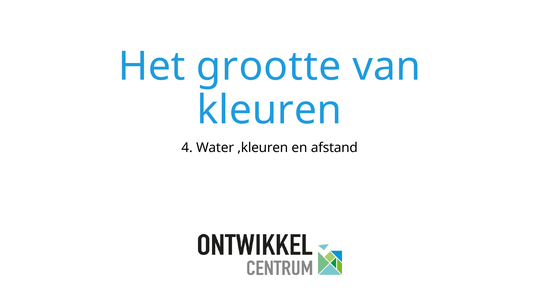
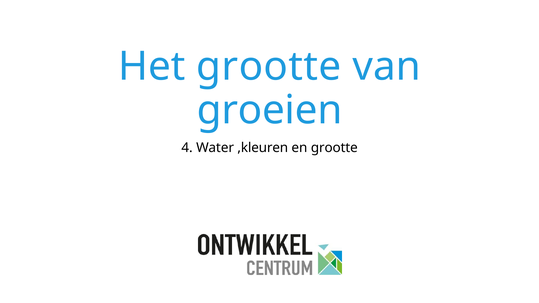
kleuren: kleuren -> groeien
en afstand: afstand -> grootte
